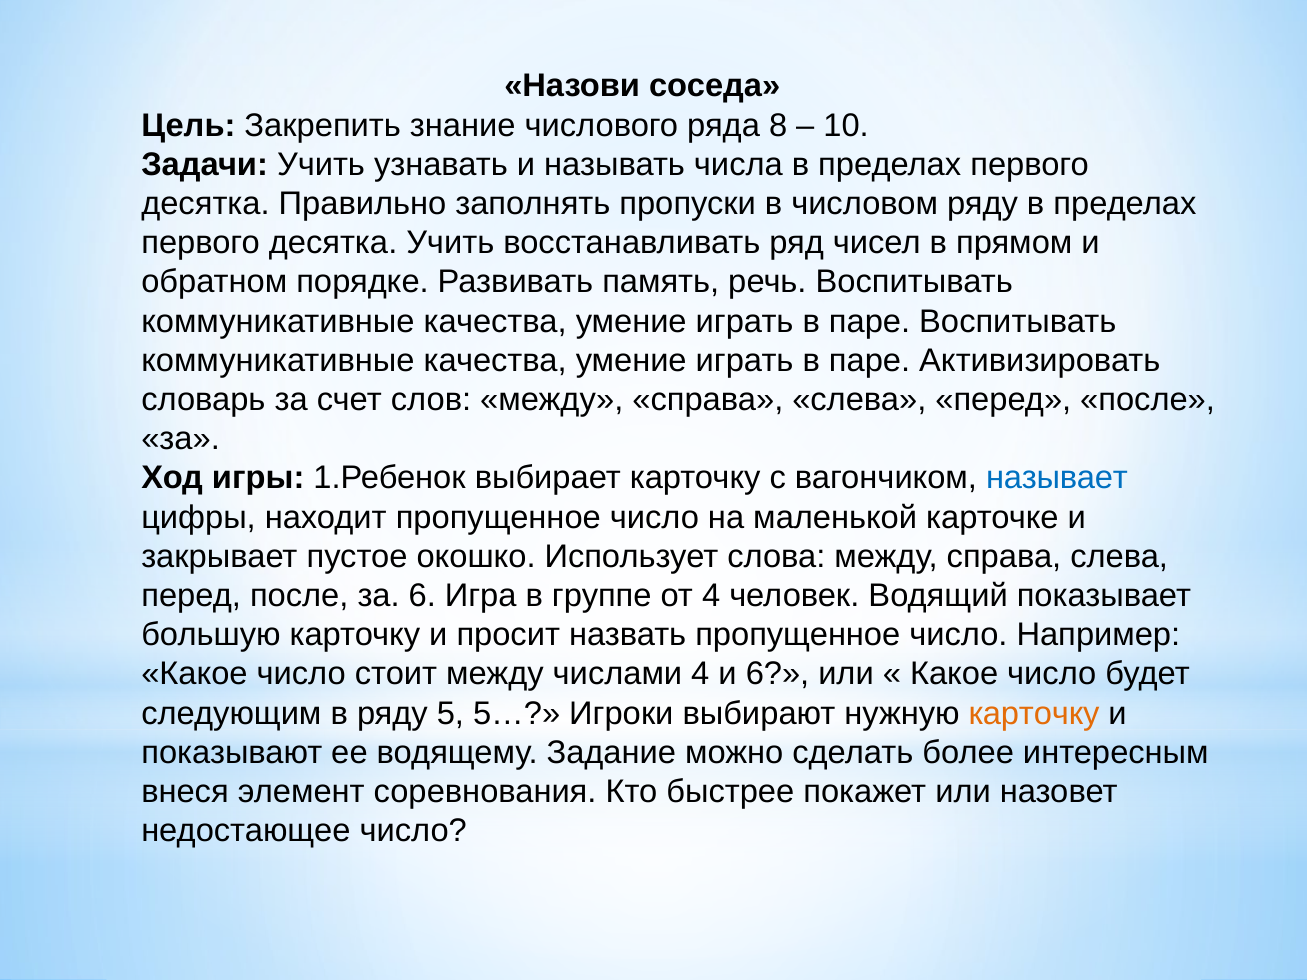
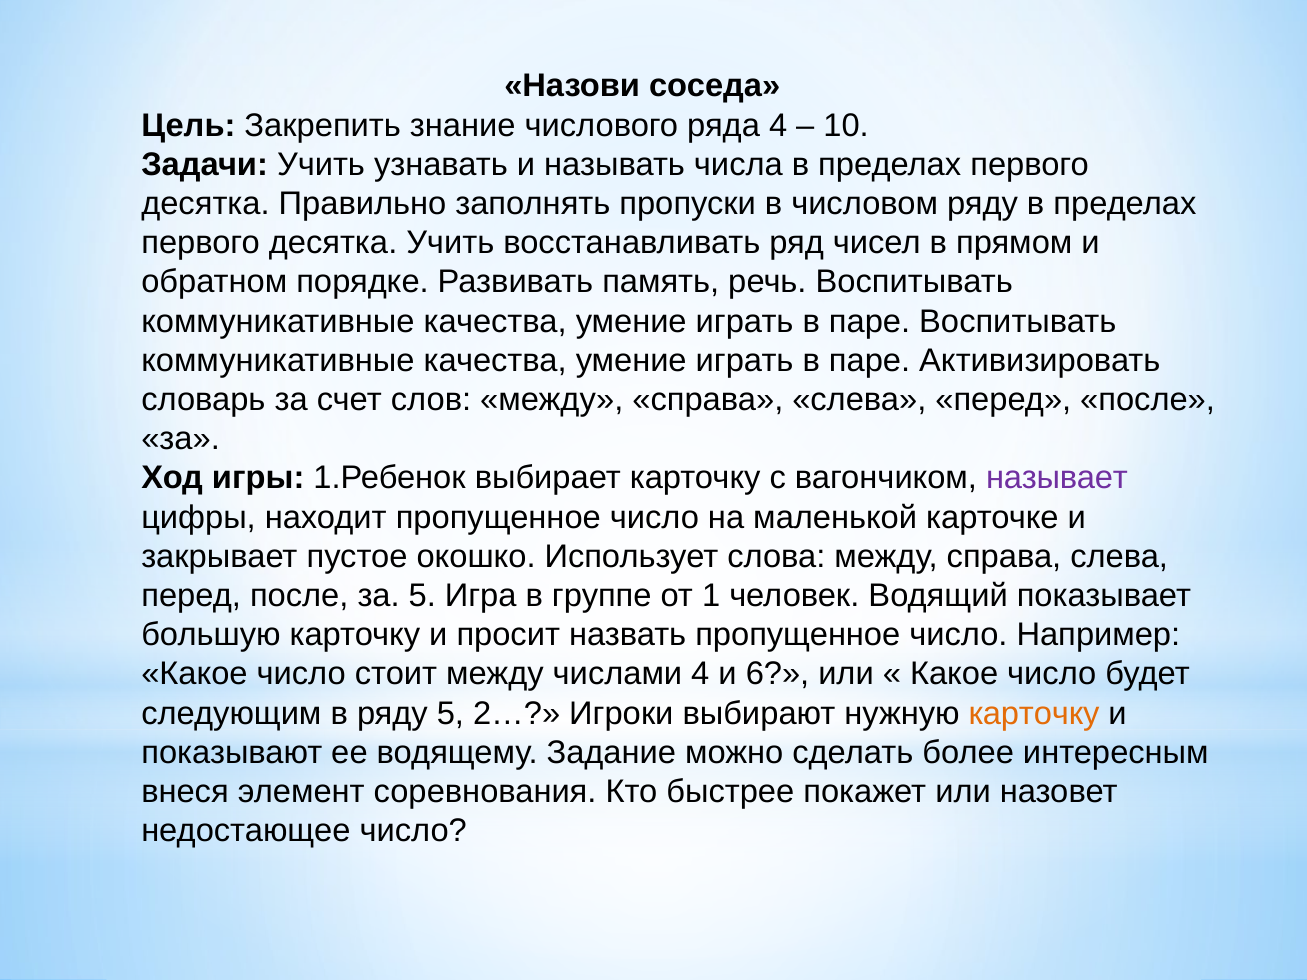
ряда 8: 8 -> 4
называет colour: blue -> purple
за 6: 6 -> 5
от 4: 4 -> 1
5…: 5… -> 2…
